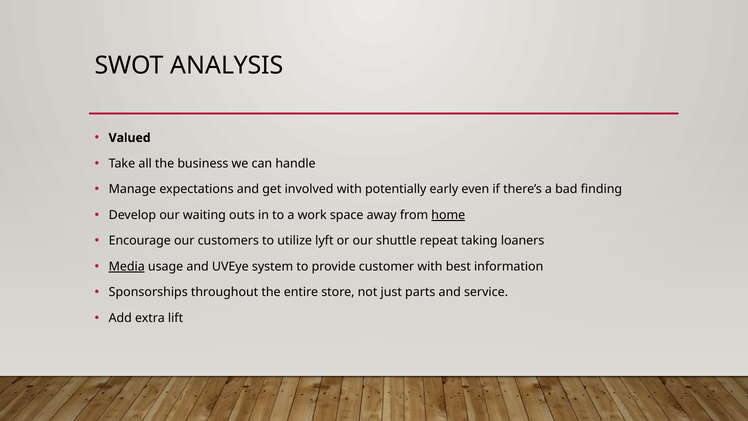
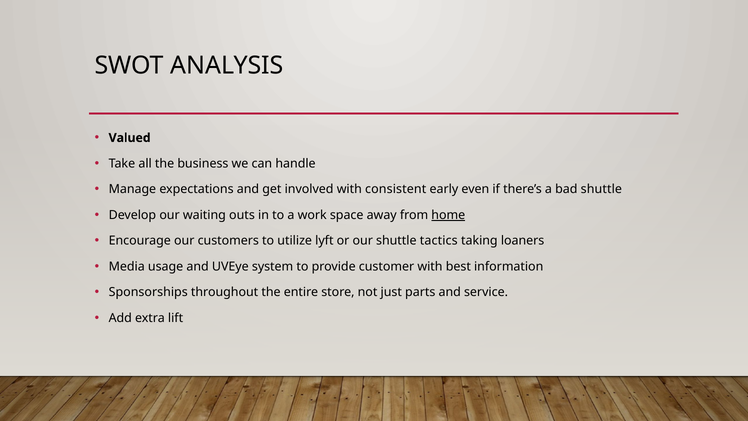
potentially: potentially -> consistent
bad finding: finding -> shuttle
repeat: repeat -> tactics
Media underline: present -> none
